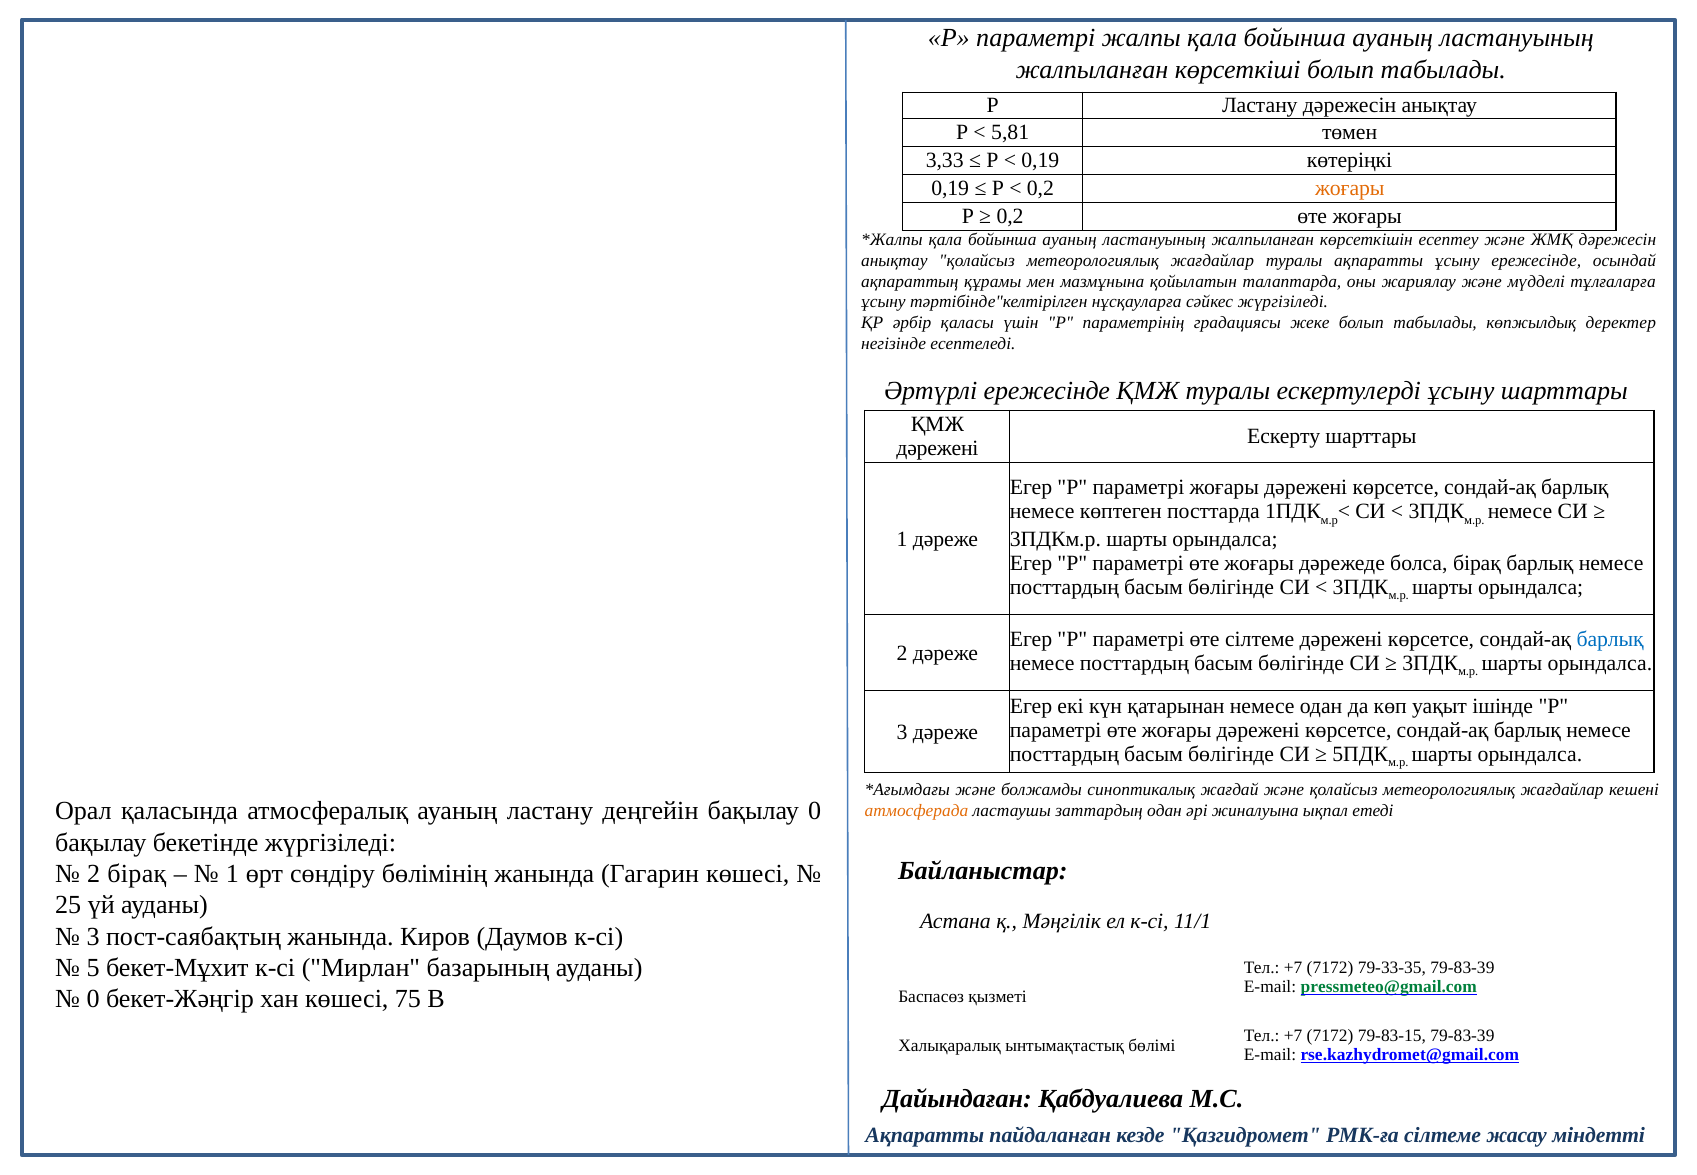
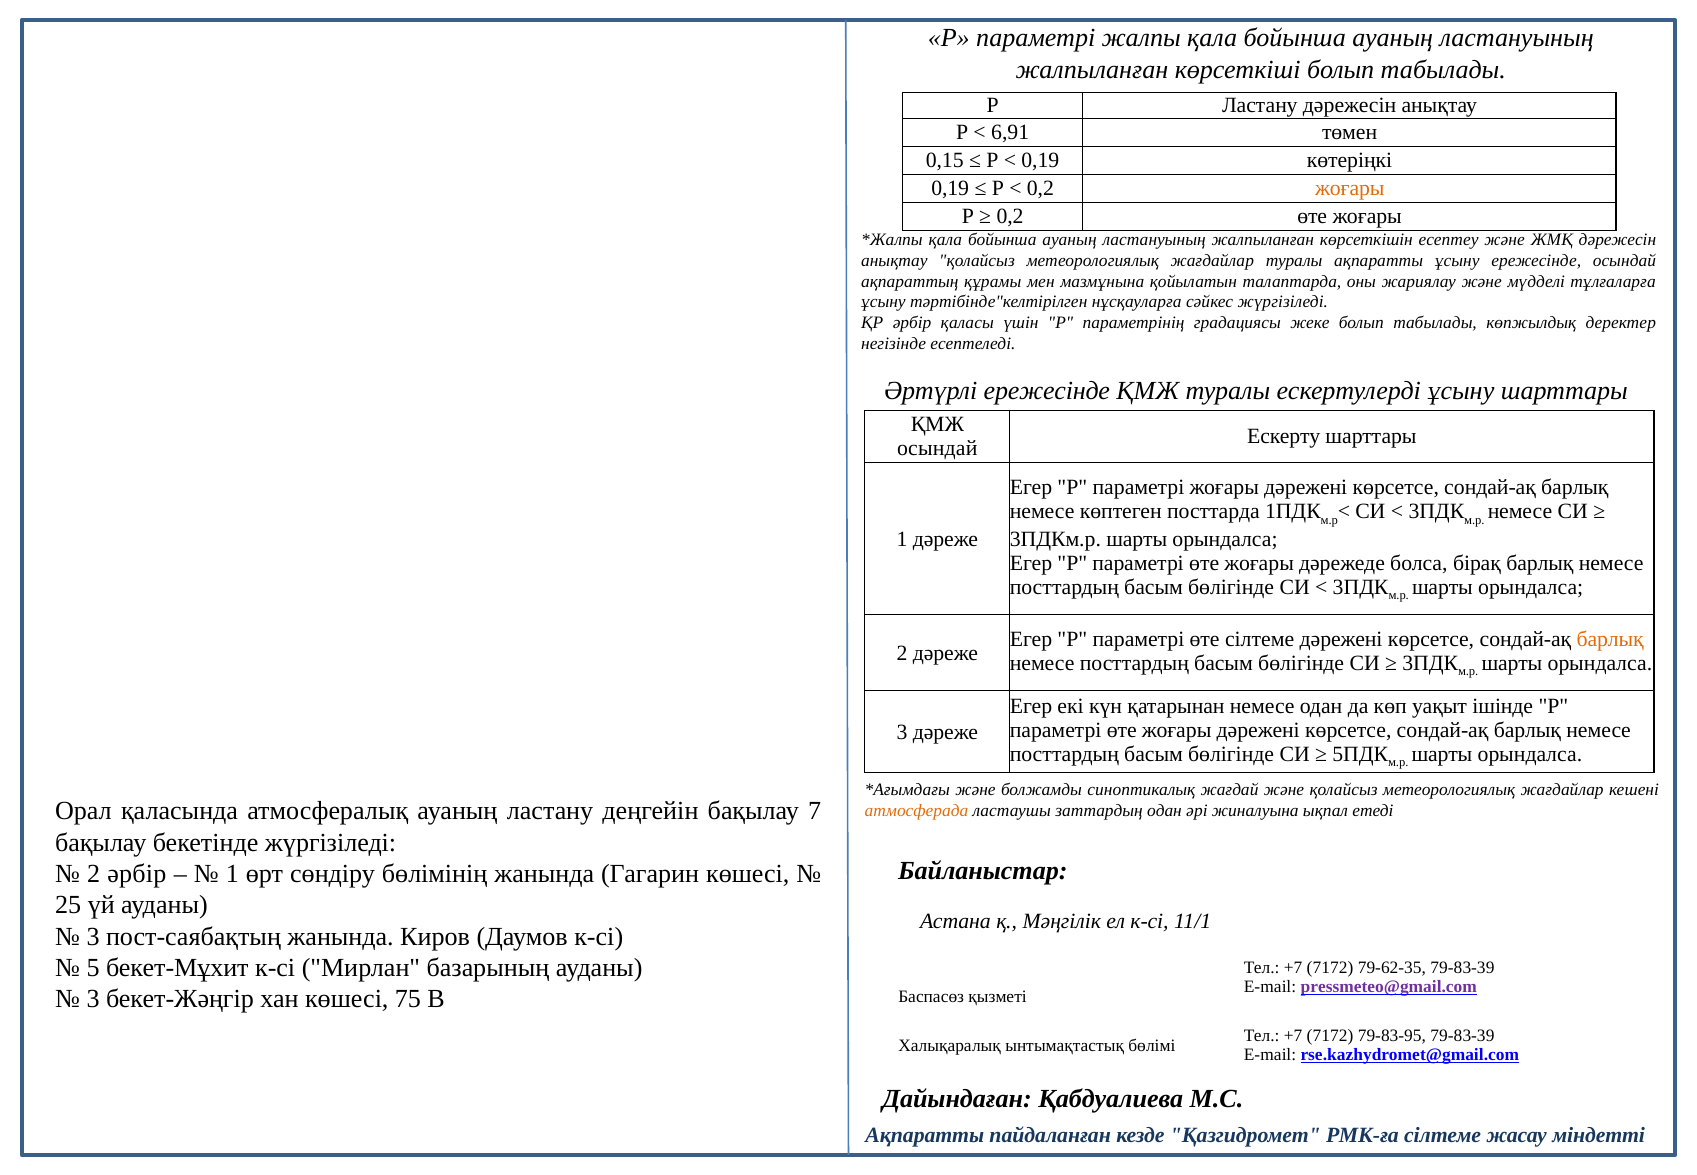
5,81: 5,81 -> 6,91
3,33: 3,33 -> 0,15
дәрежені at (937, 449): дәрежені -> осындай
барлық at (1610, 639) colour: blue -> orange
бақылау 0: 0 -> 7
2 бірақ: бірақ -> әрбір
79-33-35: 79-33-35 -> 79-62-35
pressmeteo@gmail.com colour: green -> purple
0 at (93, 999): 0 -> 3
79-83-15: 79-83-15 -> 79-83-95
